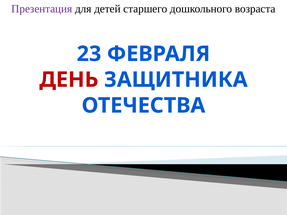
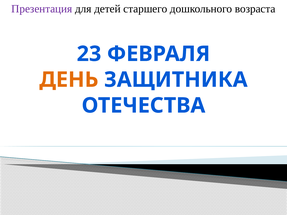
ДЕНЬ colour: red -> orange
